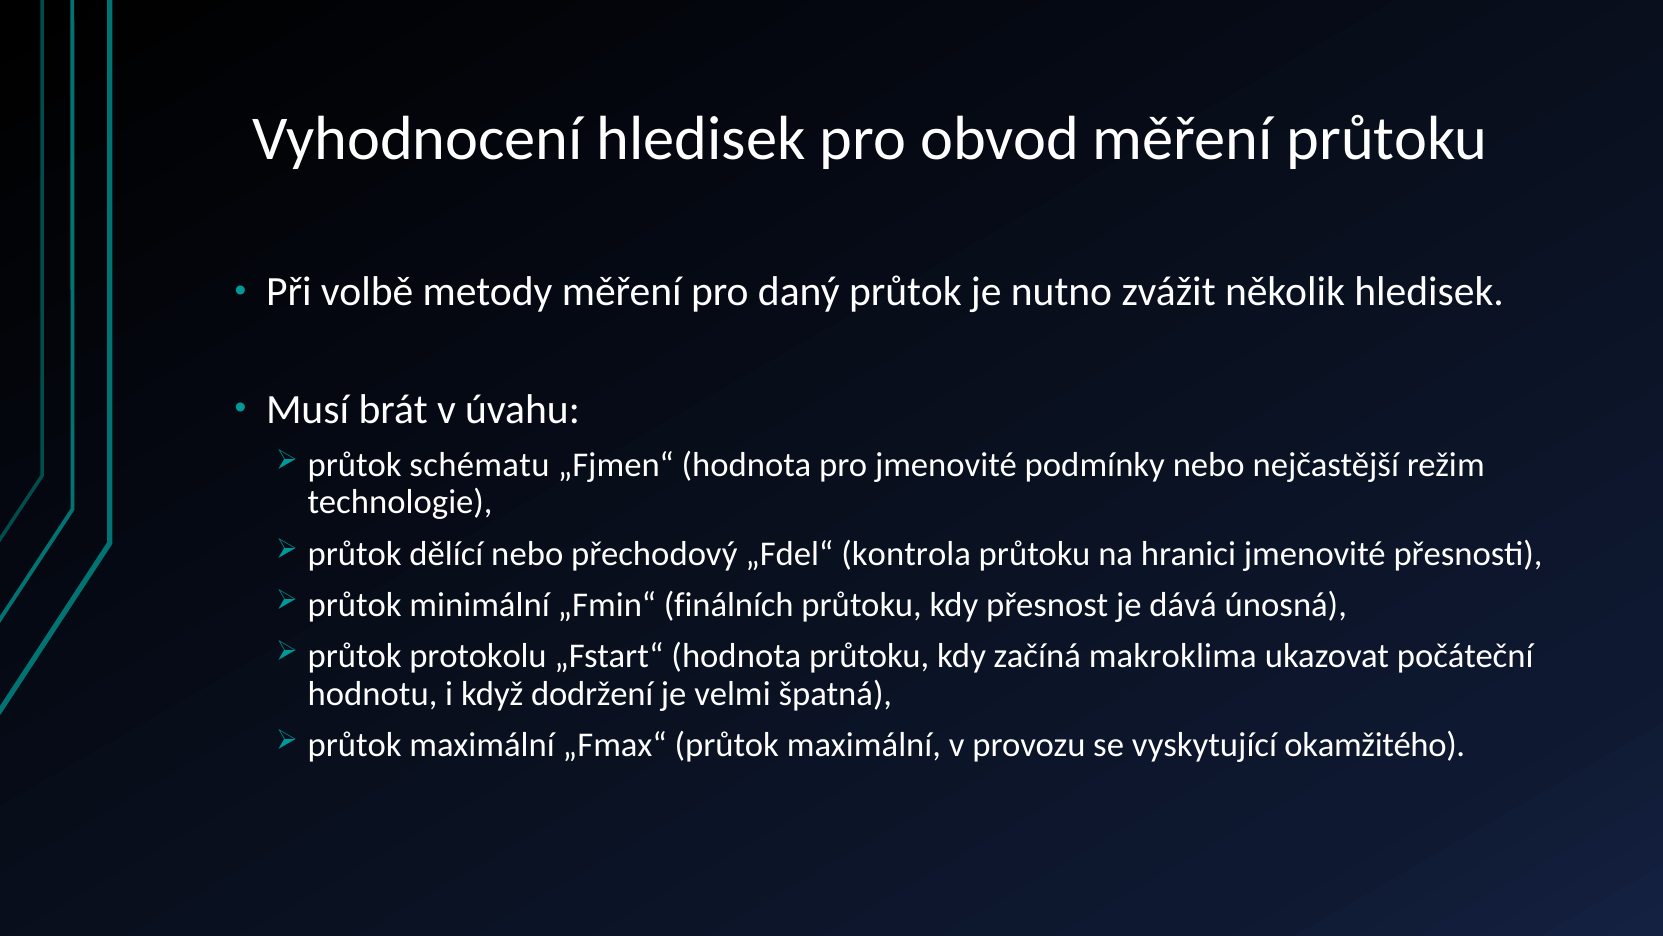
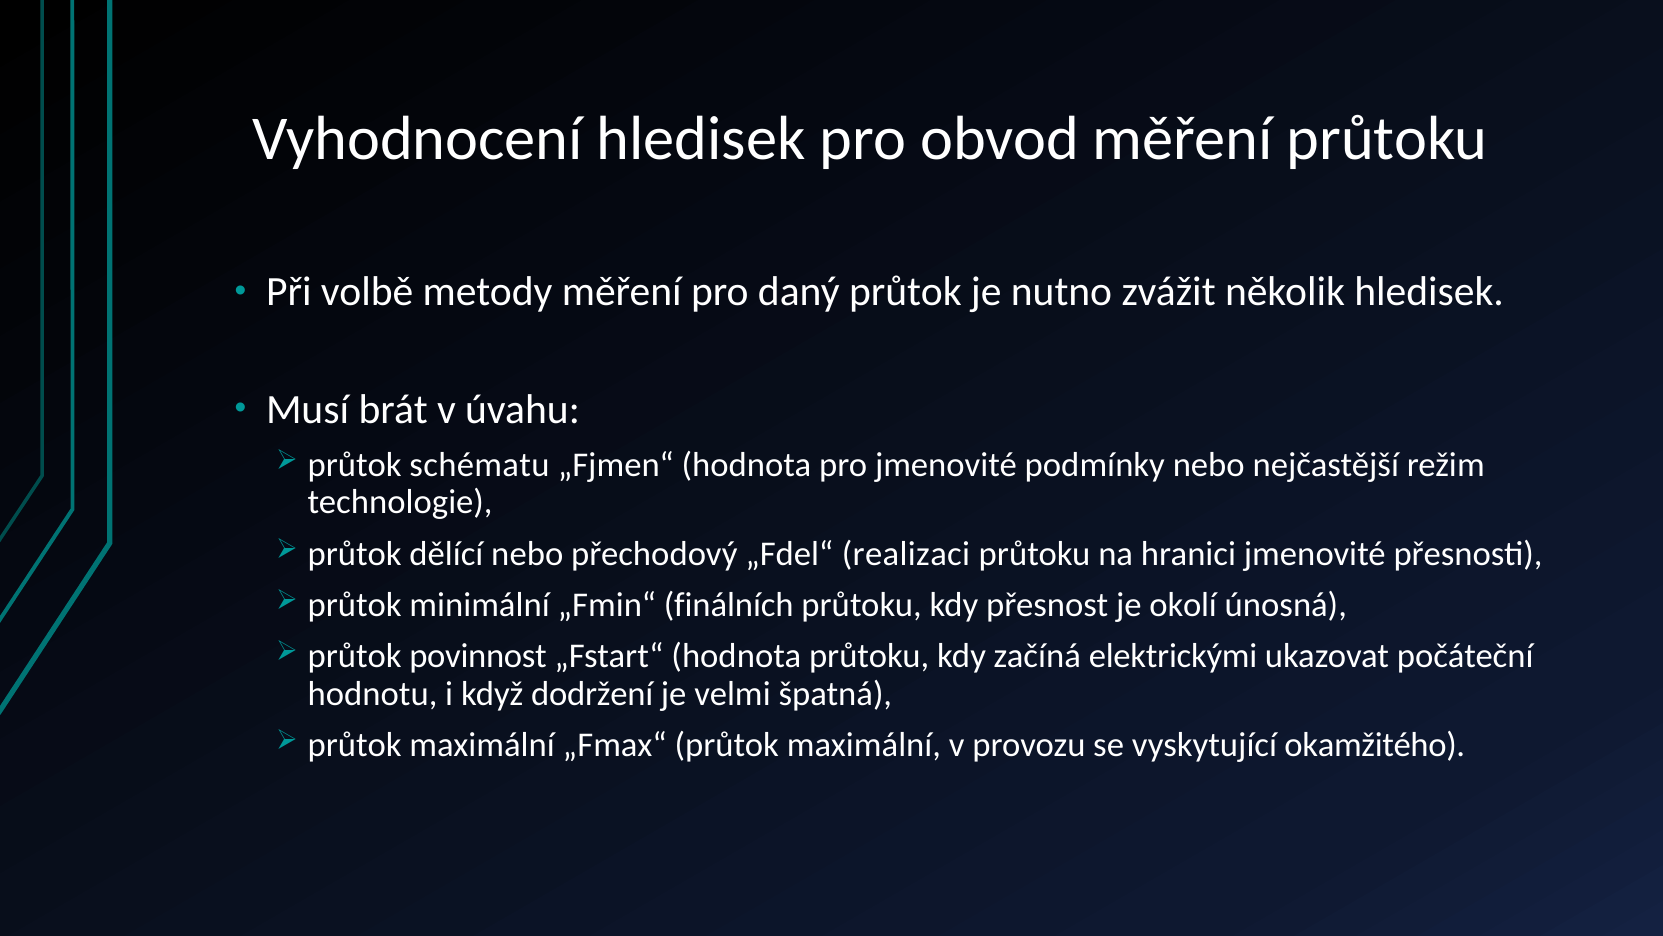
kontrola: kontrola -> realizaci
dává: dává -> okolí
protokolu: protokolu -> povinnost
makroklima: makroklima -> elektrickými
